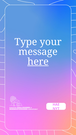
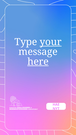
your underline: none -> present
